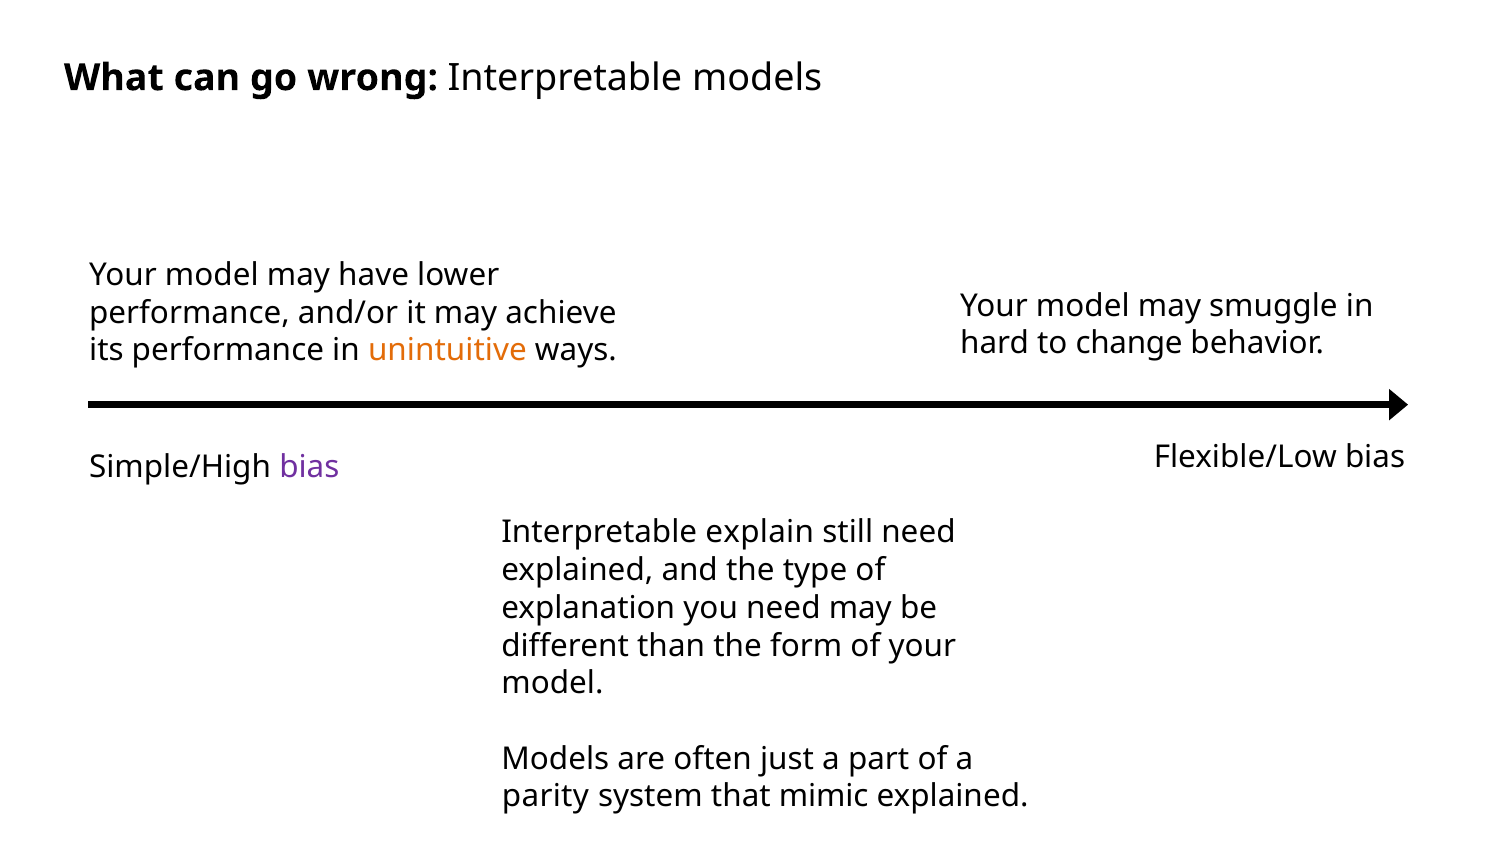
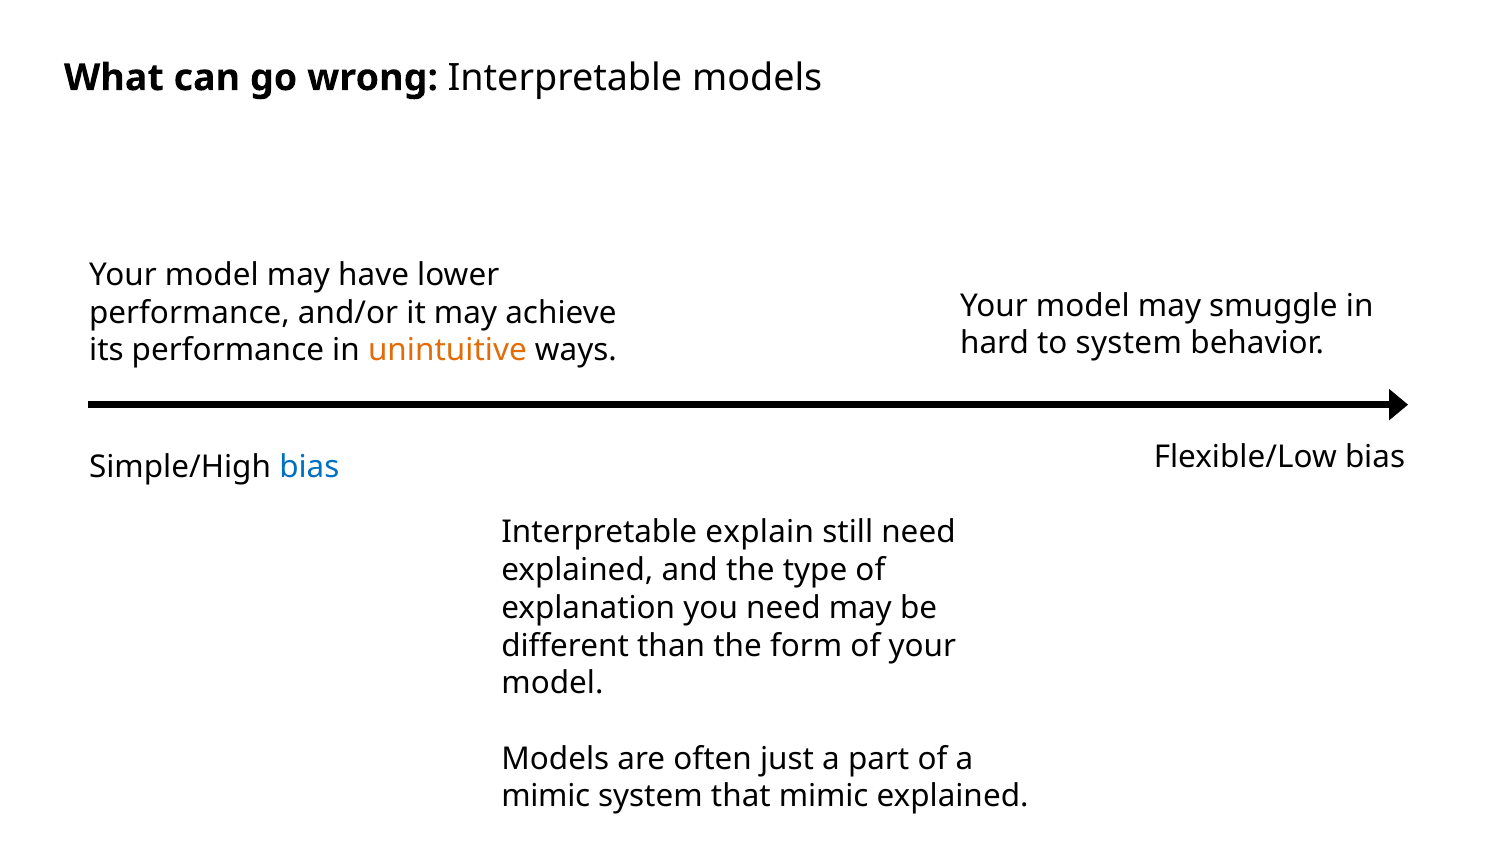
to change: change -> system
bias at (309, 467) colour: purple -> blue
parity at (545, 797): parity -> mimic
